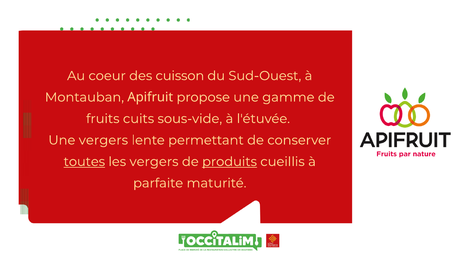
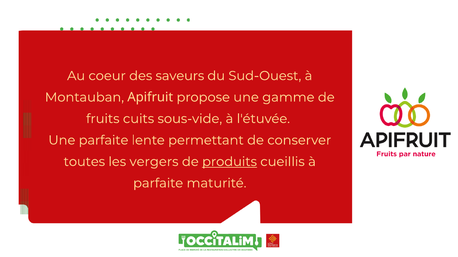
cuisson: cuisson -> saveurs
Une vergers: vergers -> parfaite
toutes underline: present -> none
